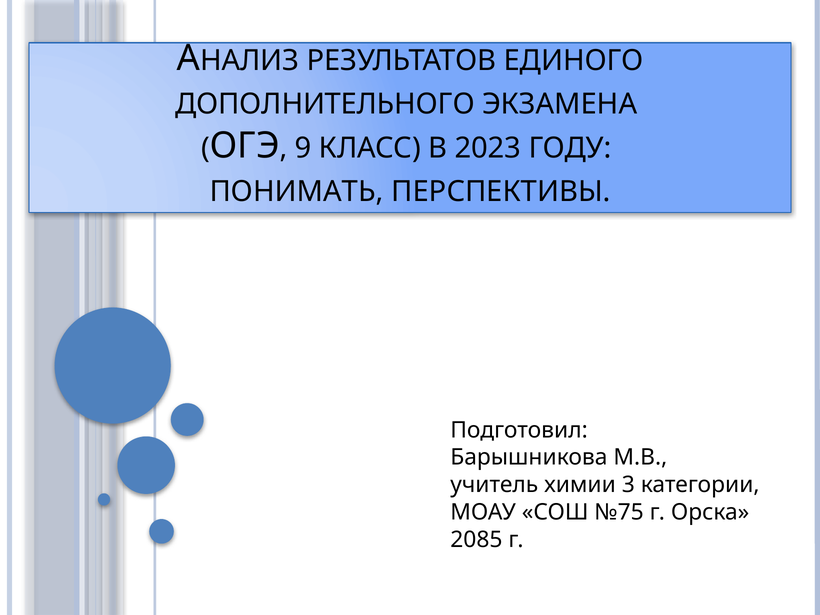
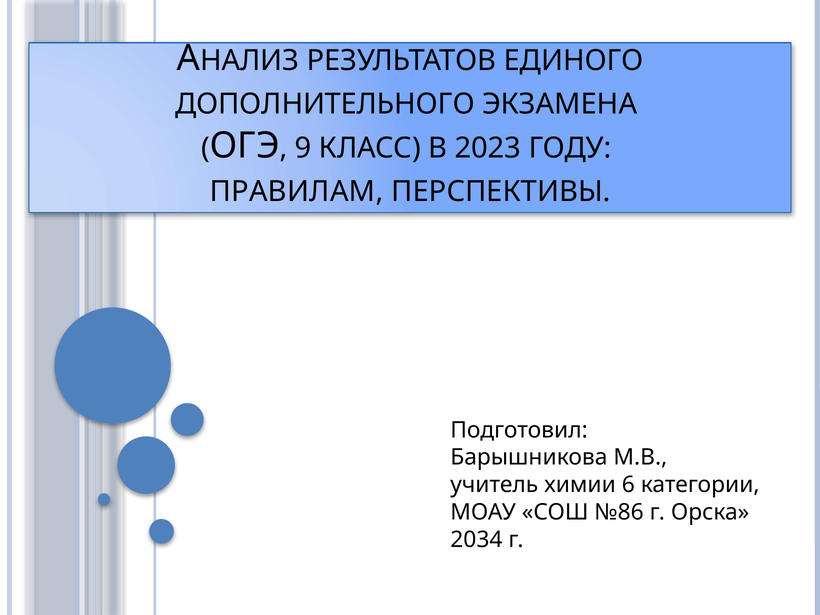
ПОНИМАТЬ: ПОНИМАТЬ -> ПРАВИЛАМ
3: 3 -> 6
№75: №75 -> №86
2085: 2085 -> 2034
